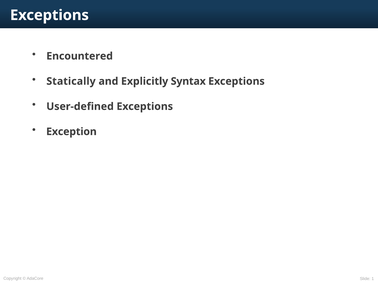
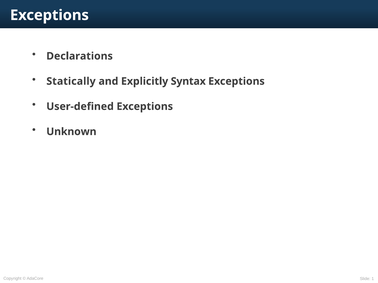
Encountered: Encountered -> Declarations
Exception: Exception -> Unknown
